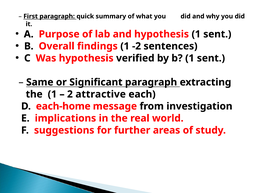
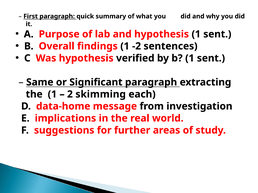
attractive: attractive -> skimming
each-home: each-home -> data-home
